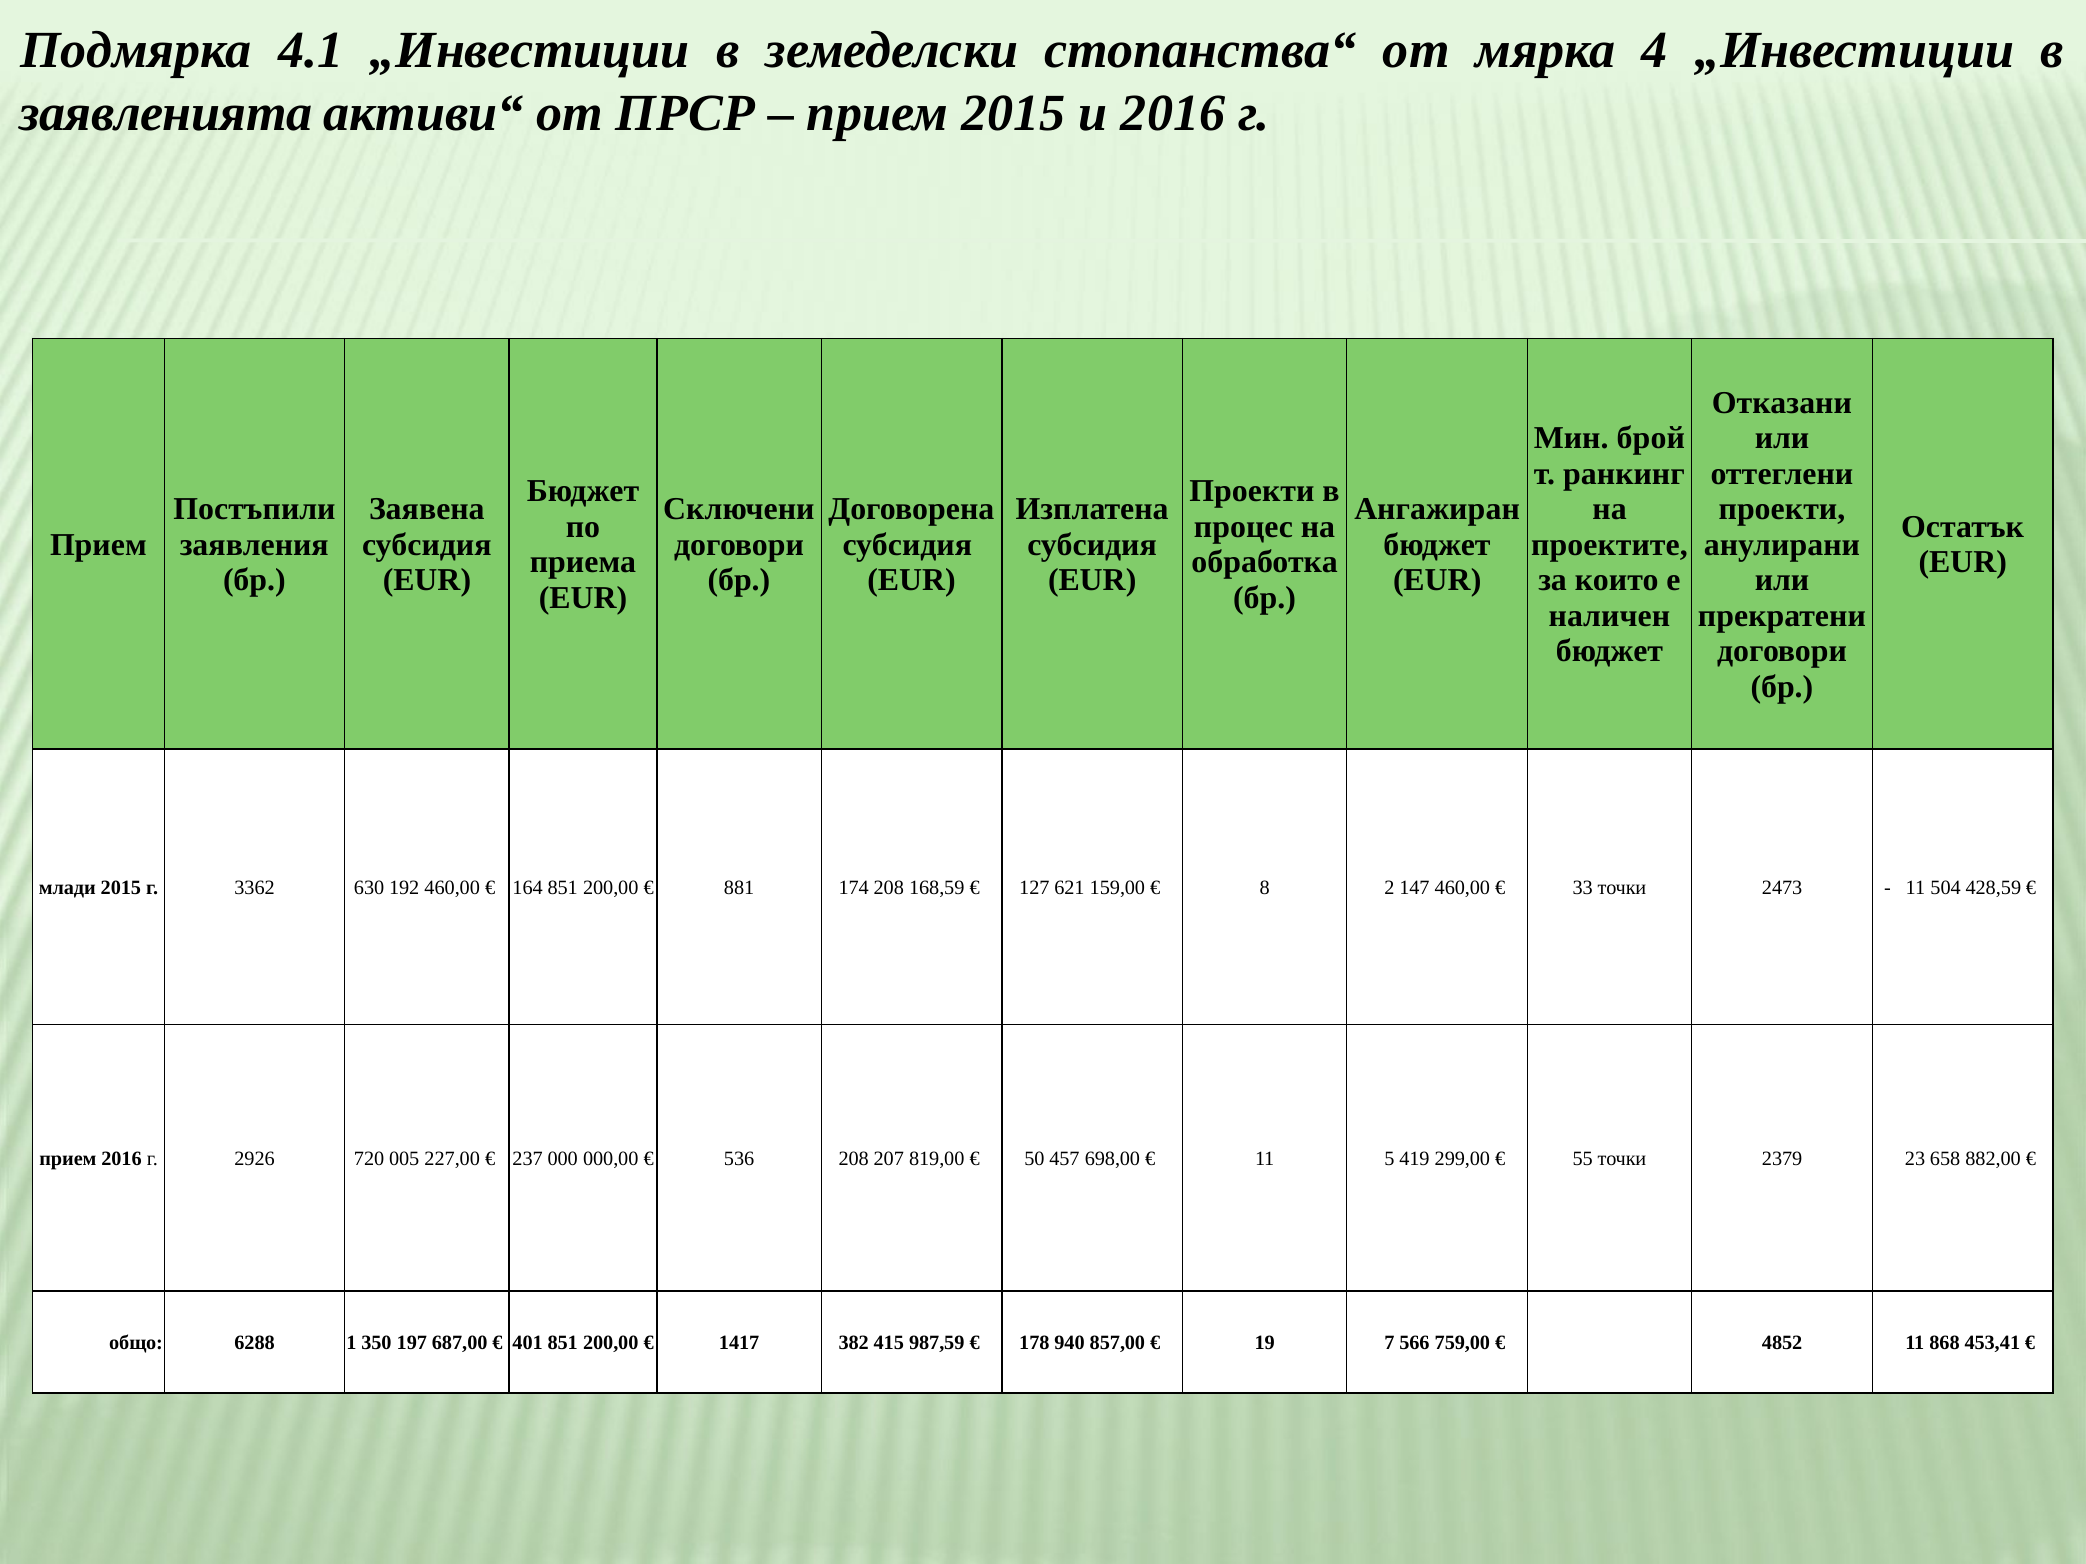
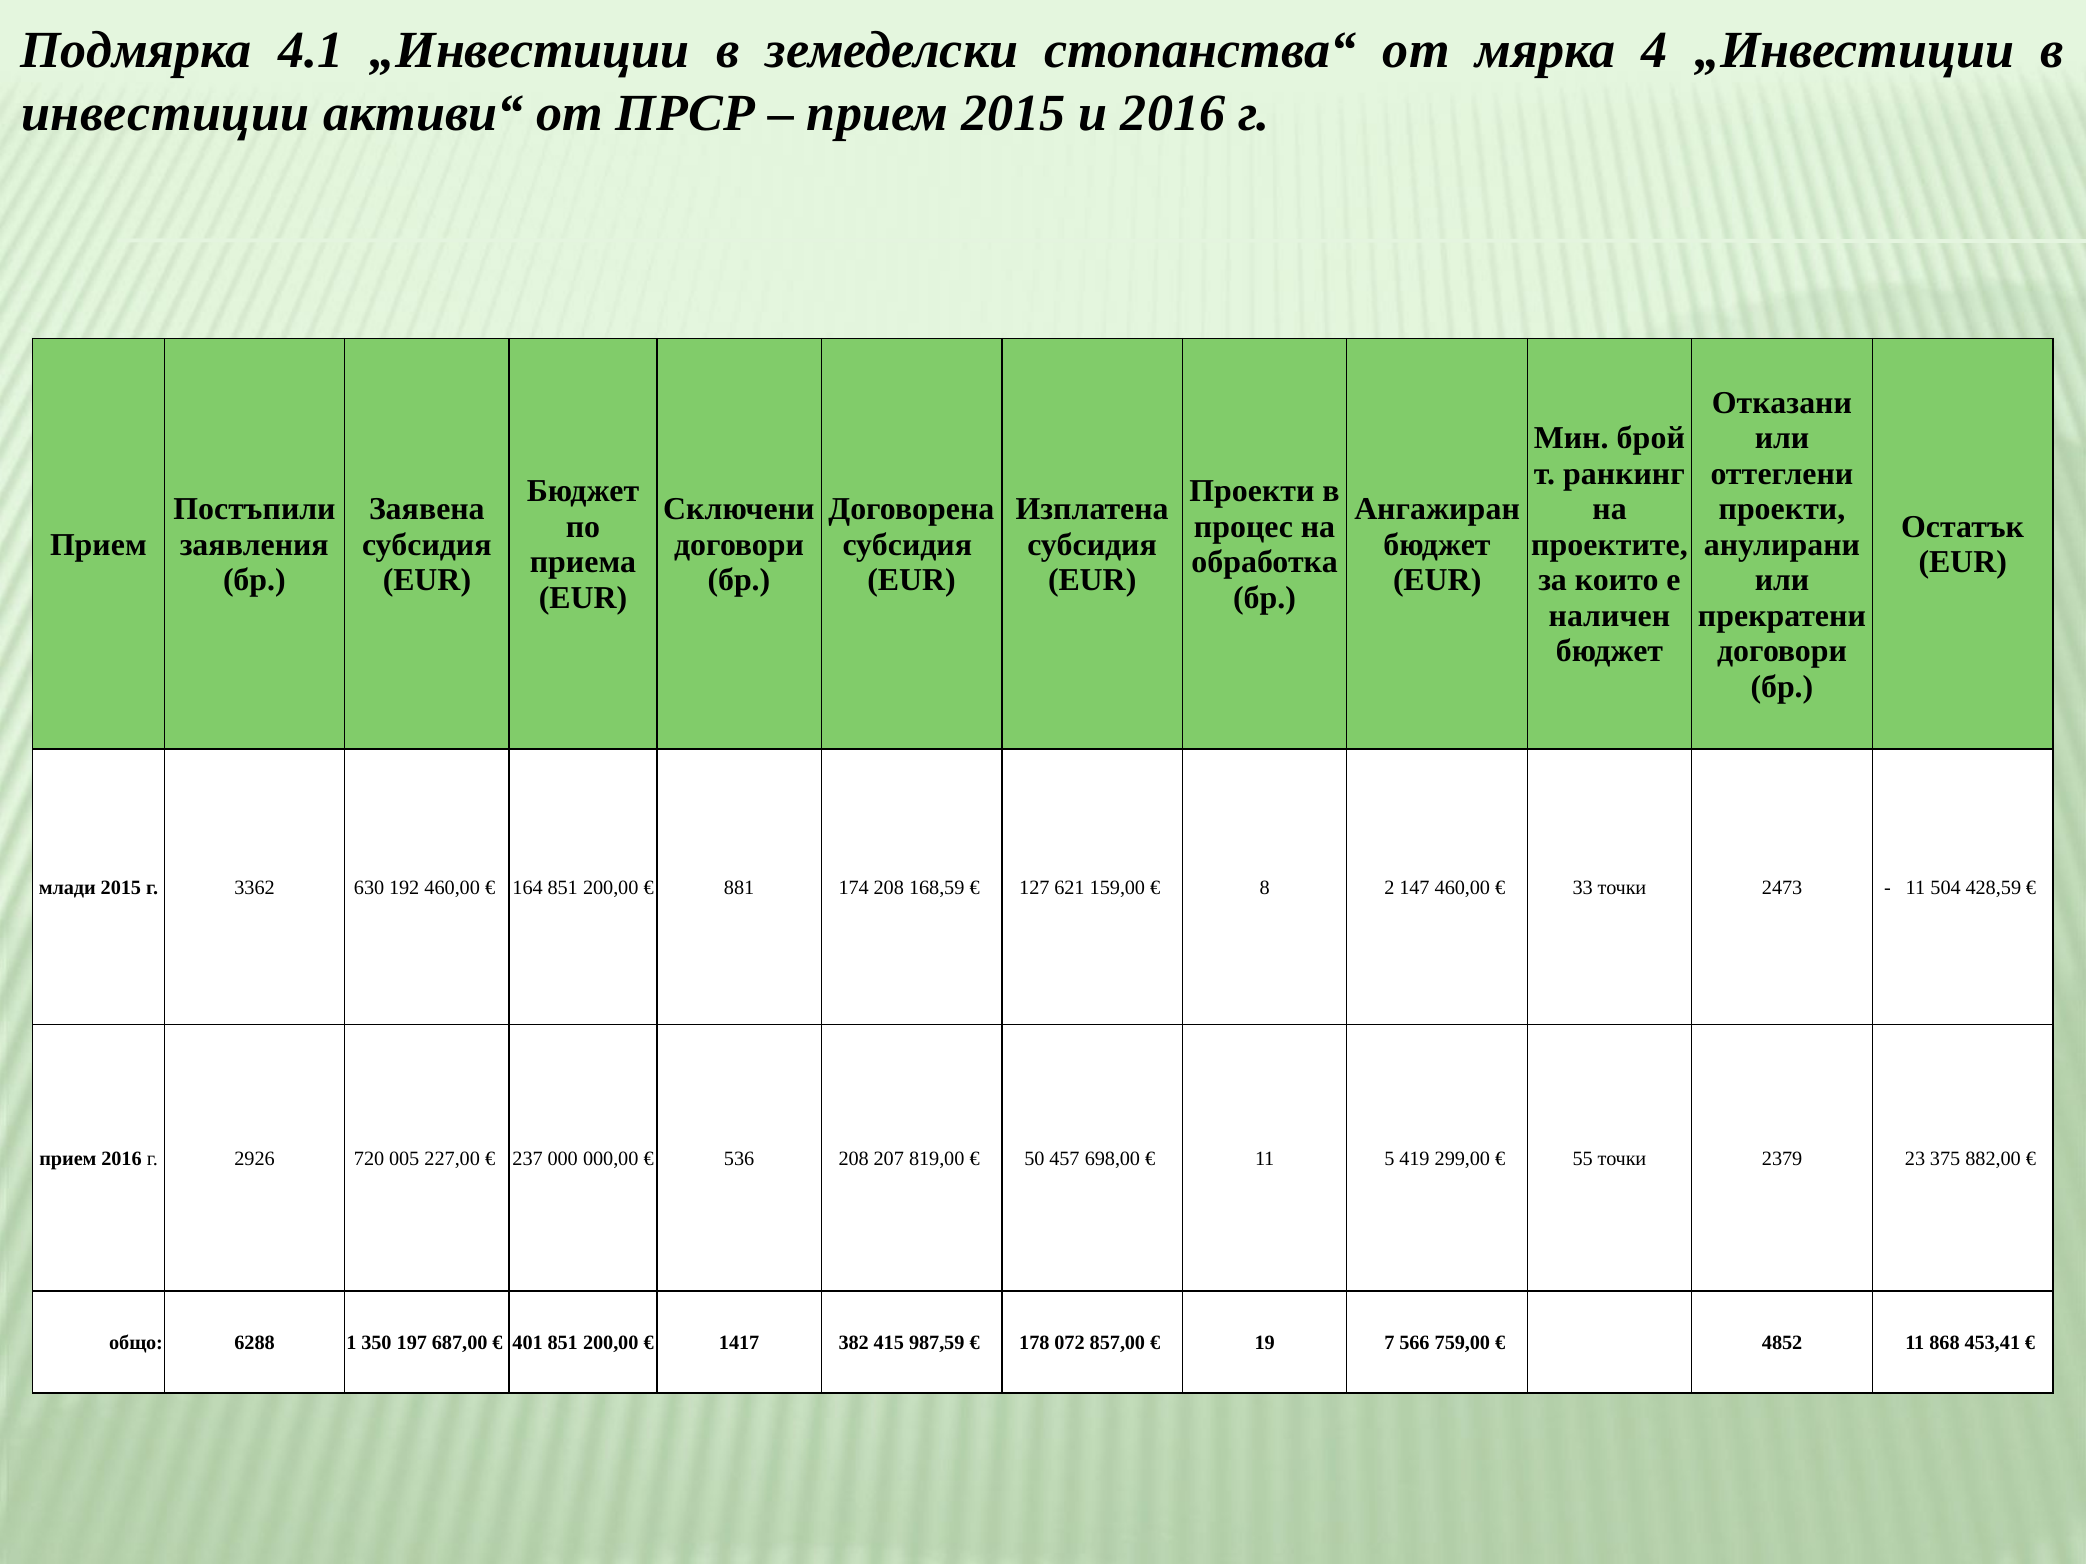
заявленията: заявленията -> инвестиции
658: 658 -> 375
940: 940 -> 072
